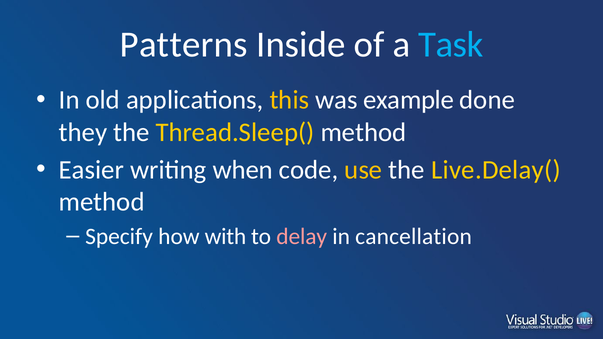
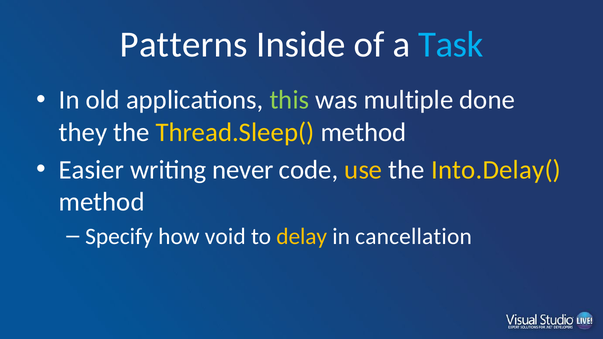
this colour: yellow -> light green
example: example -> multiple
when: when -> never
Live.Delay(: Live.Delay( -> Into.Delay(
with: with -> void
delay colour: pink -> yellow
